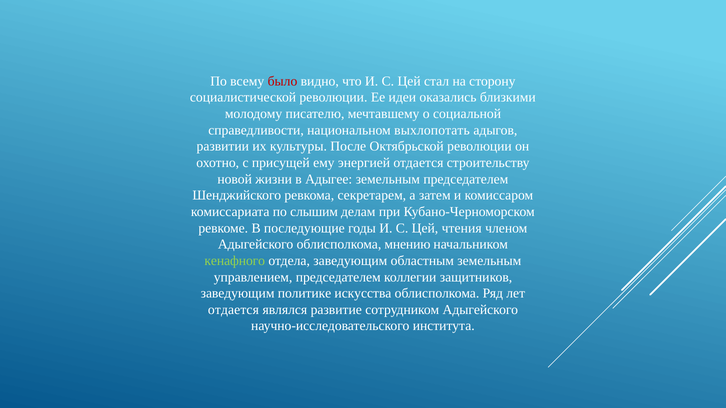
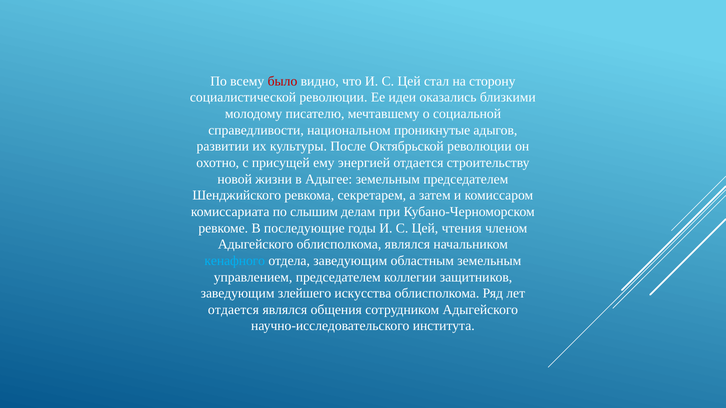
выхлопотать: выхлопотать -> проникнутые
облисполкома мнению: мнению -> являлся
кенафного colour: light green -> light blue
политике: политике -> злейшего
развитие: развитие -> общения
